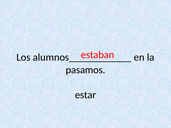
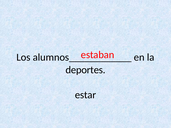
pasamos: pasamos -> deportes
